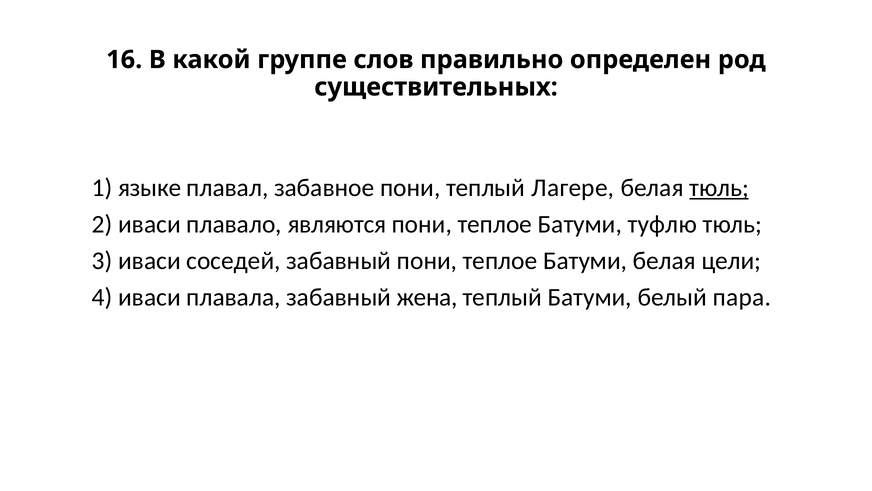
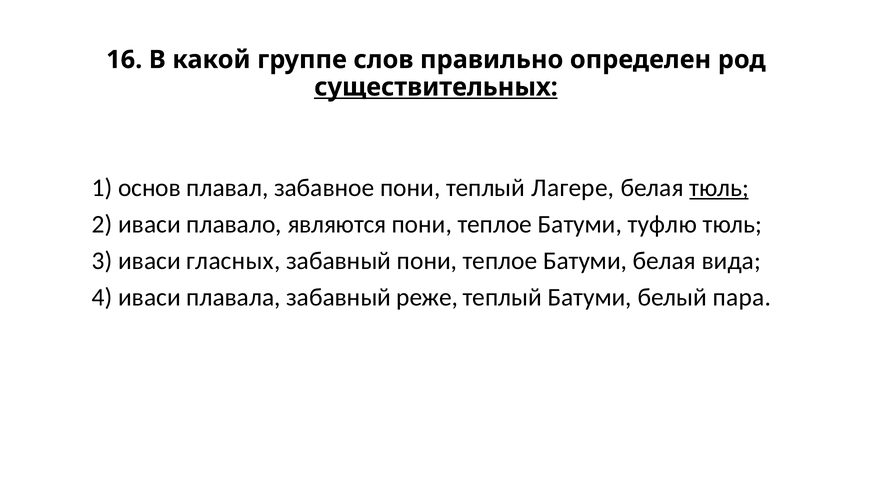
существительных underline: none -> present
языке: языке -> основ
соседей: соседей -> гласных
цели: цели -> вида
жена: жена -> реже
